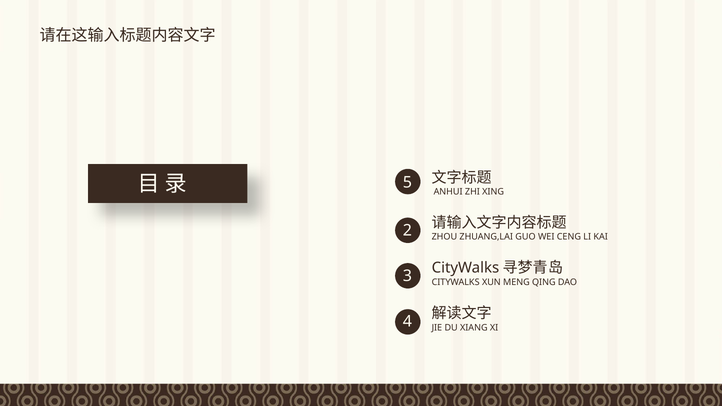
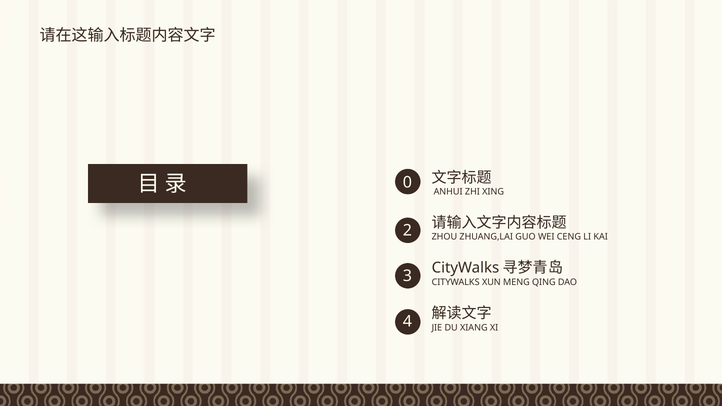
5: 5 -> 0
